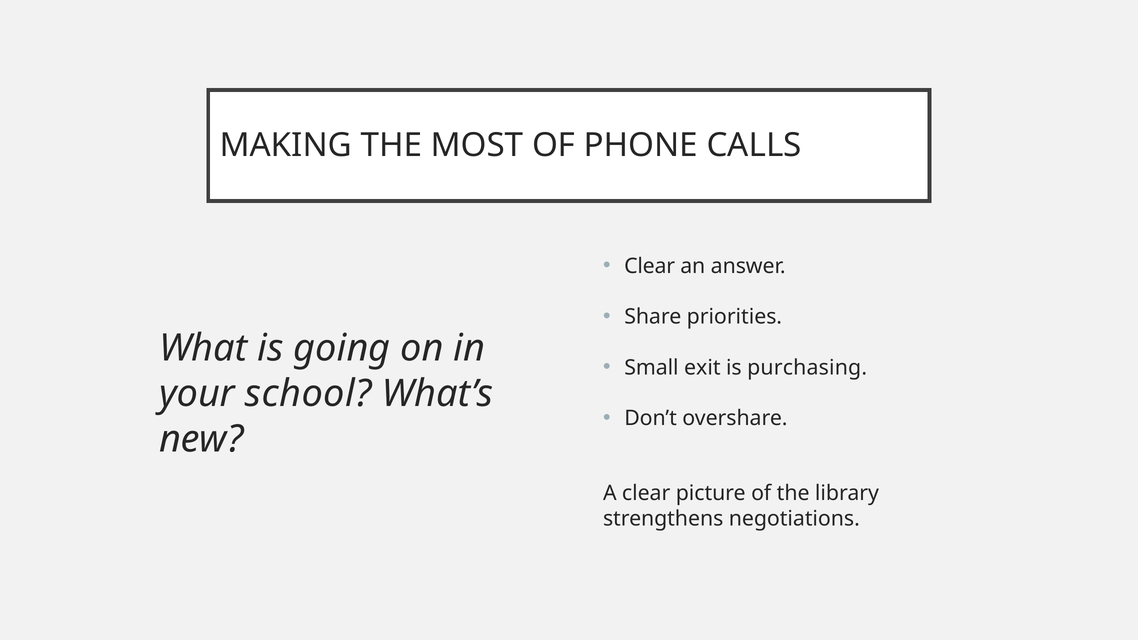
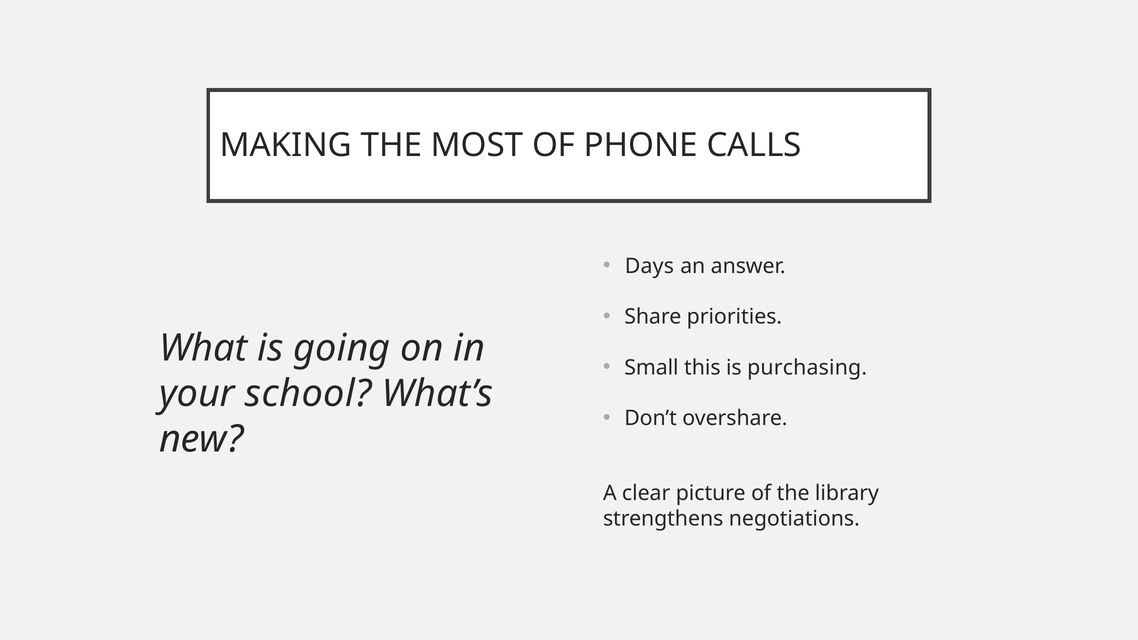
Clear at (650, 266): Clear -> Days
exit: exit -> this
